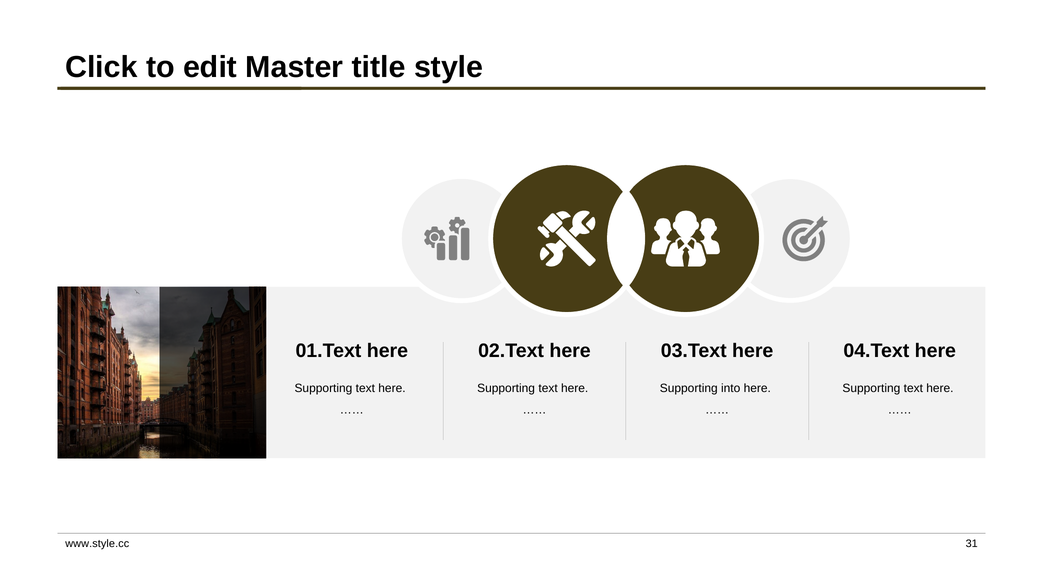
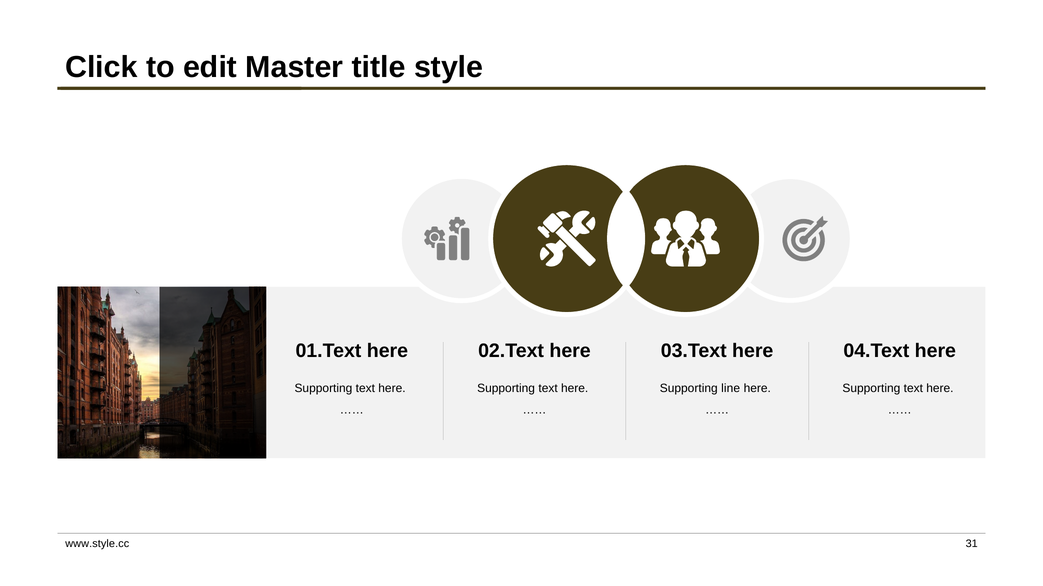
into: into -> line
